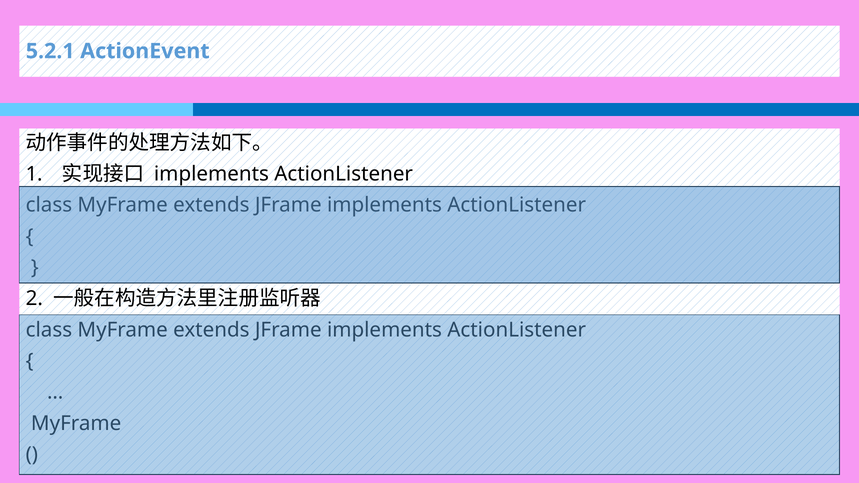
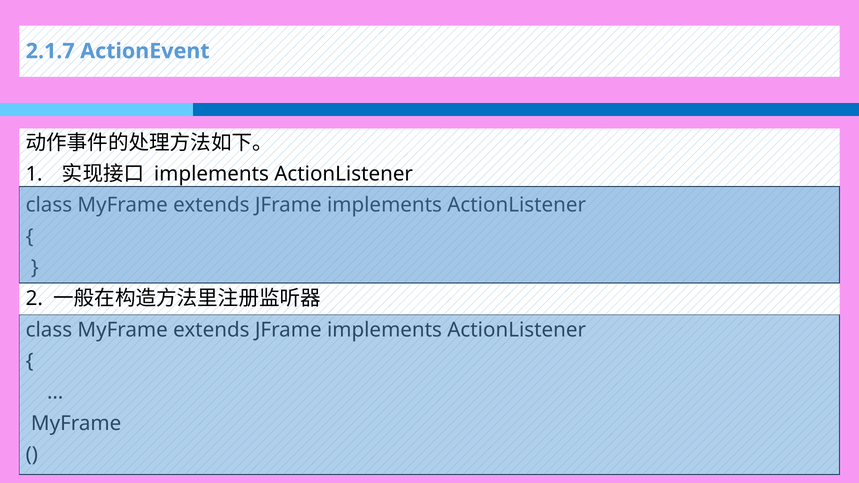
5.2.1: 5.2.1 -> 2.1.7
